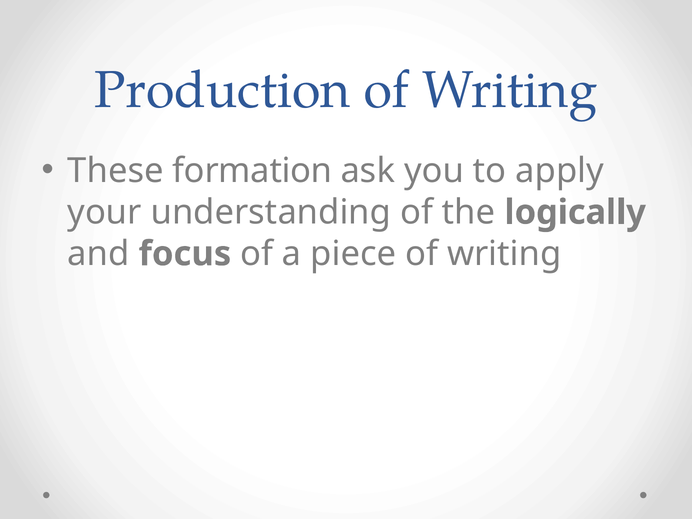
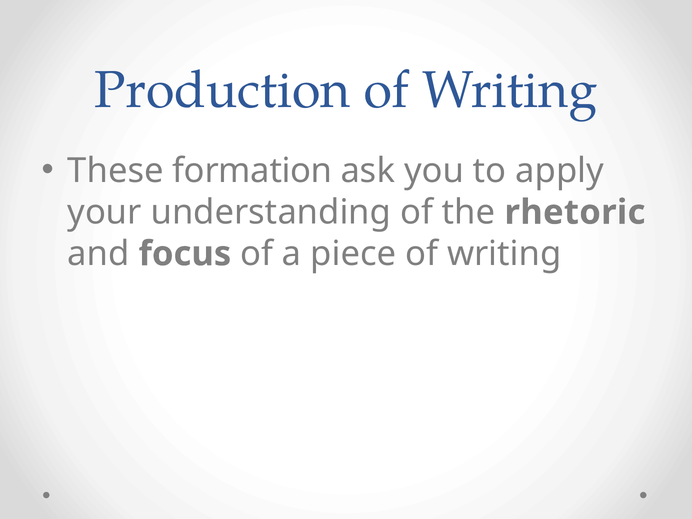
logically: logically -> rhetoric
